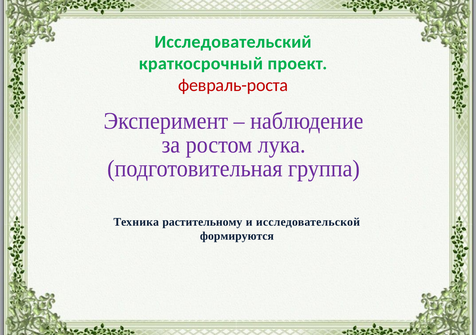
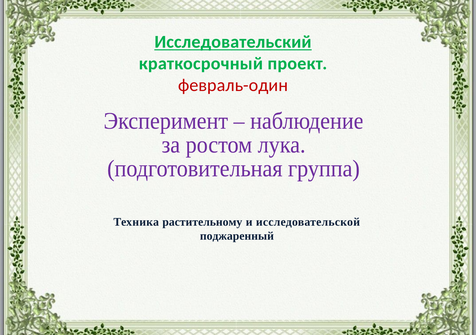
Исследовательский underline: none -> present
февраль-роста: февраль-роста -> февраль-один
формируются: формируются -> поджаренный
